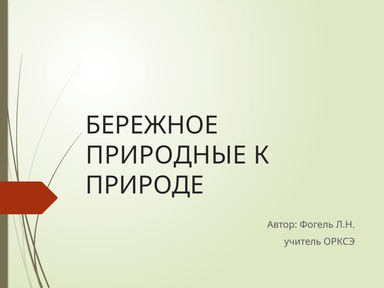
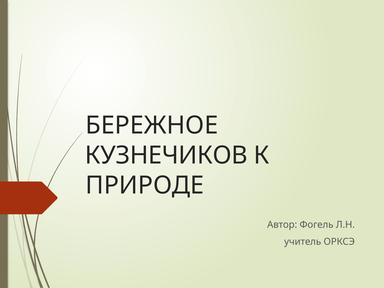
ПРИРОДНЫЕ: ПРИРОДНЫЕ -> КУЗНЕЧИКОВ
